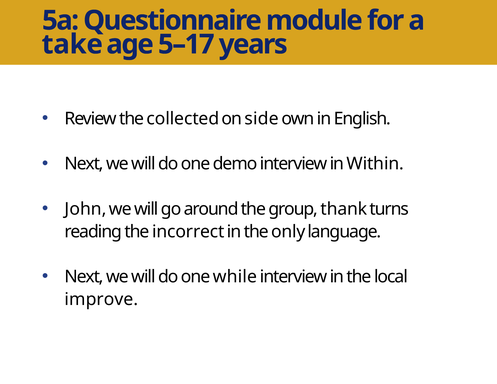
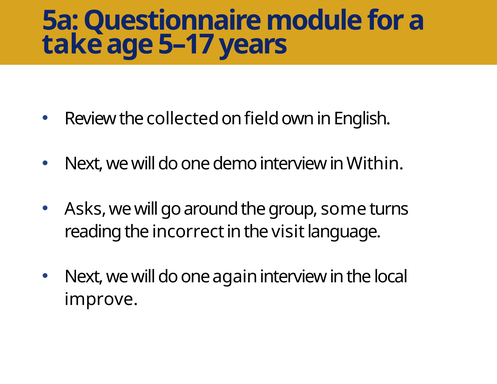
side: side -> field
John: John -> Asks
thank: thank -> some
only: only -> visit
while: while -> again
